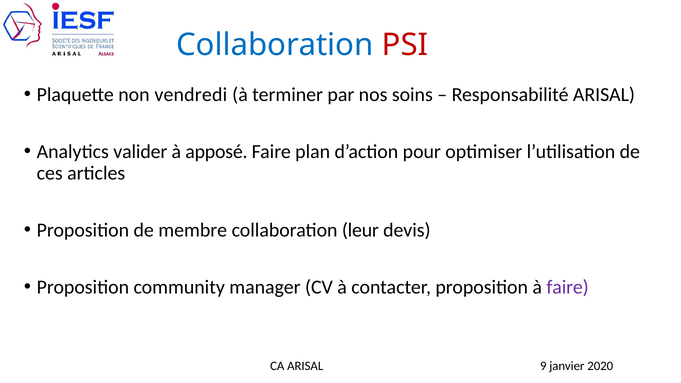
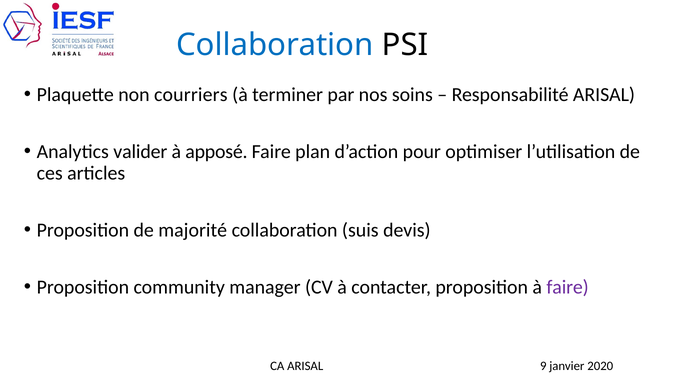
PSI colour: red -> black
vendredi: vendredi -> courriers
membre: membre -> majorité
leur: leur -> suis
